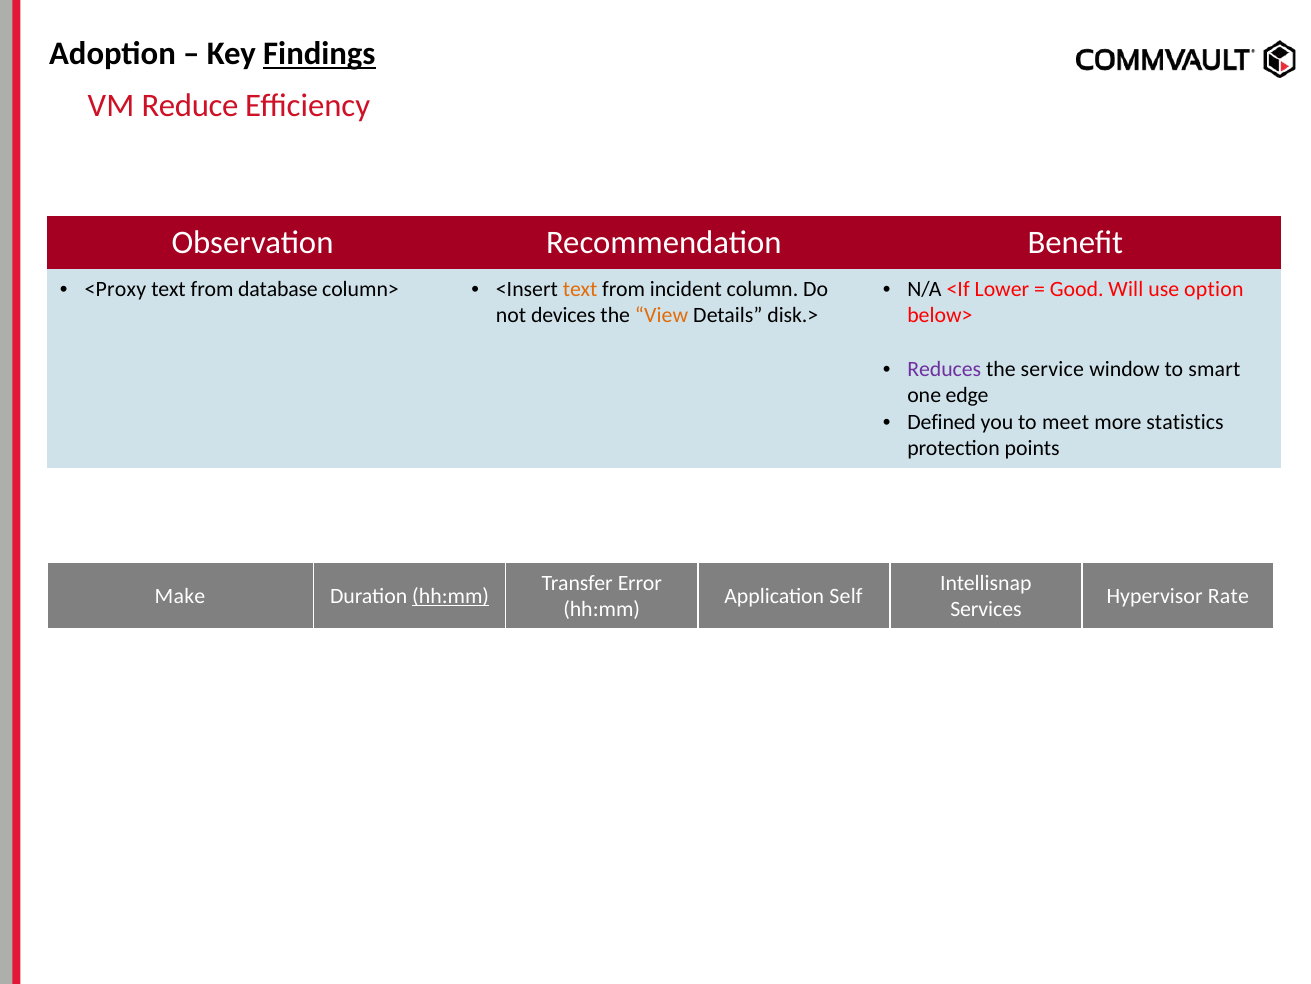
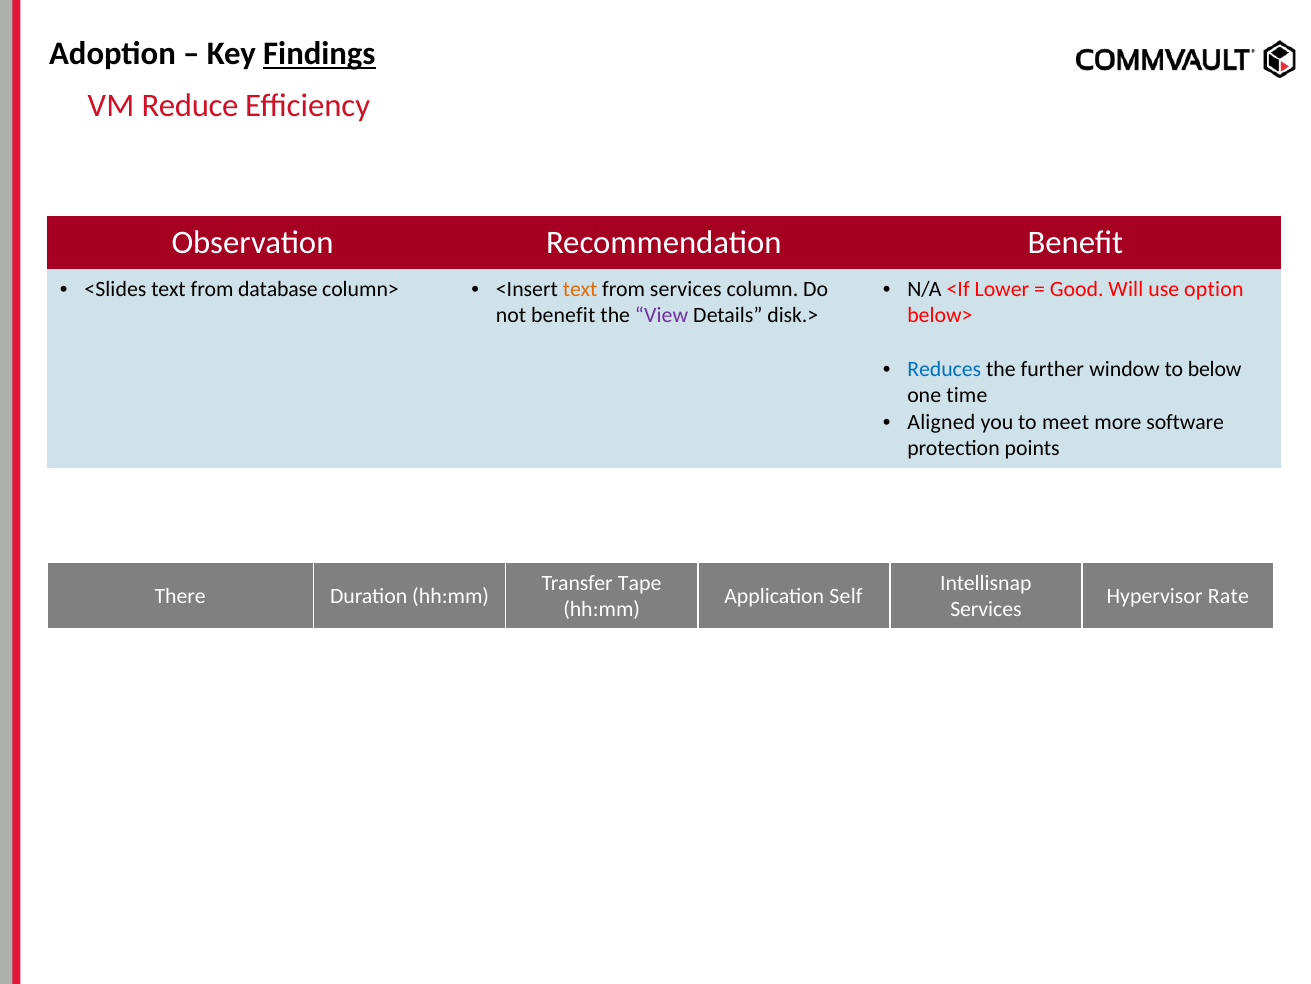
<Proxy: <Proxy -> <Slides
from incident: incident -> services
not devices: devices -> benefit
View colour: orange -> purple
Reduces colour: purple -> blue
service: service -> further
smart: smart -> below
edge: edge -> time
Defined: Defined -> Aligned
statistics: statistics -> software
Error: Error -> Tape
Make: Make -> There
hh:mm at (451, 596) underline: present -> none
